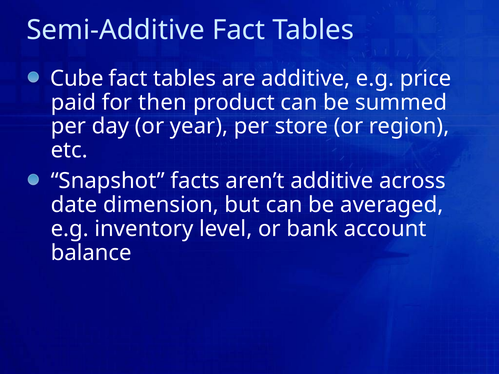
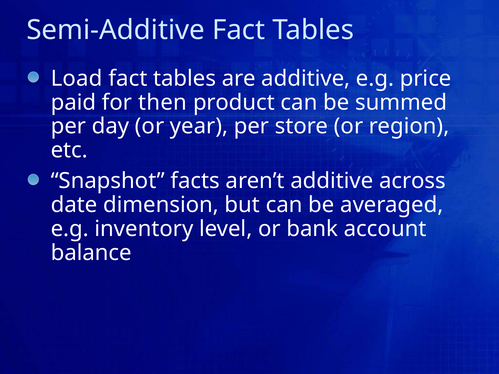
Cube: Cube -> Load
